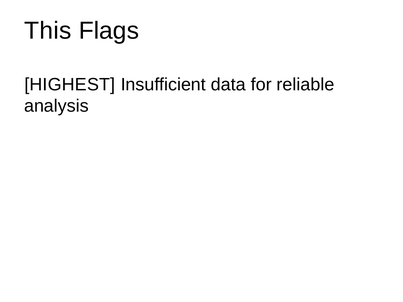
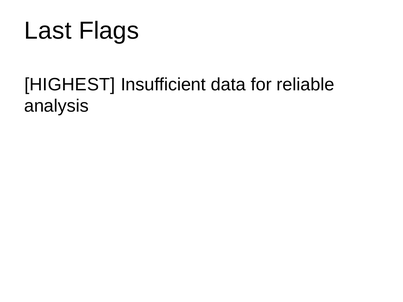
This: This -> Last
